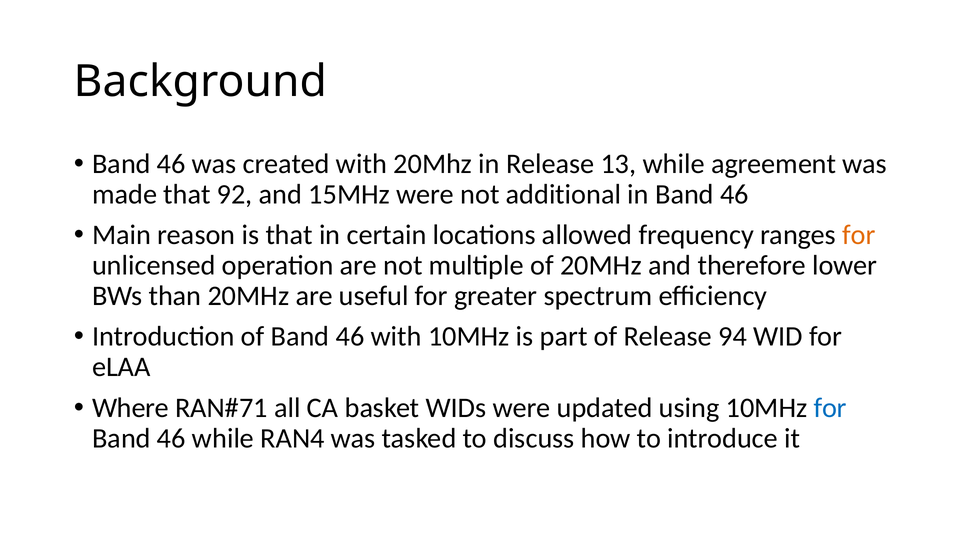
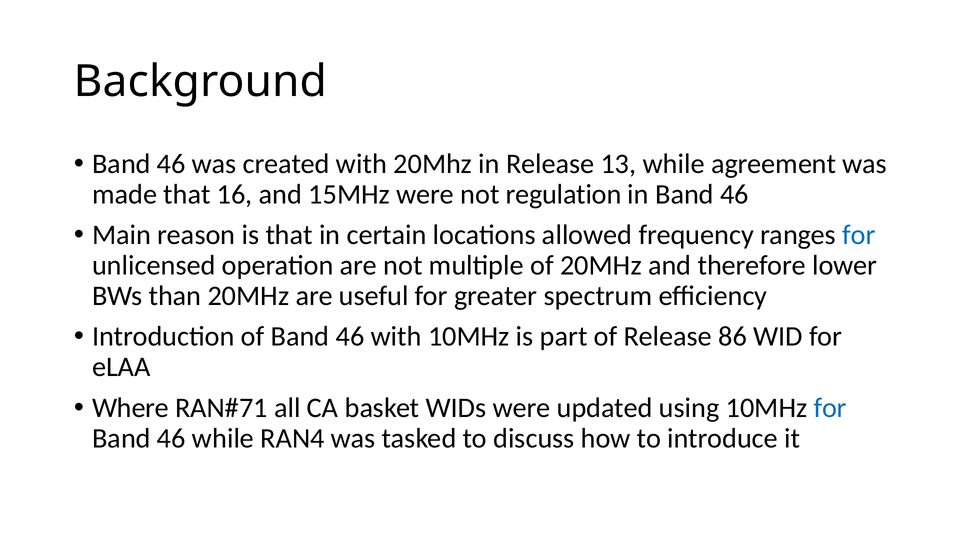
92: 92 -> 16
additional: additional -> regulation
for at (859, 235) colour: orange -> blue
94: 94 -> 86
